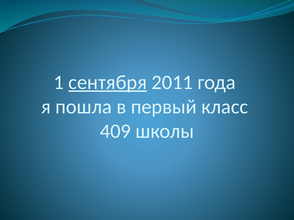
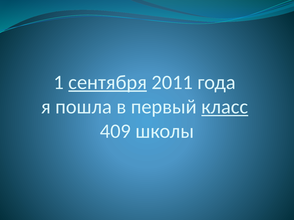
класс underline: none -> present
